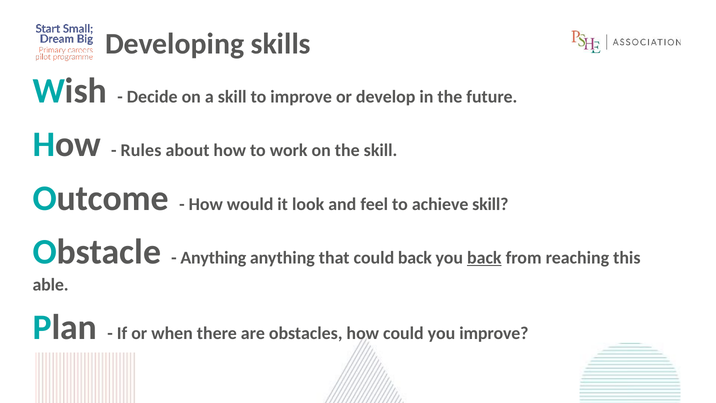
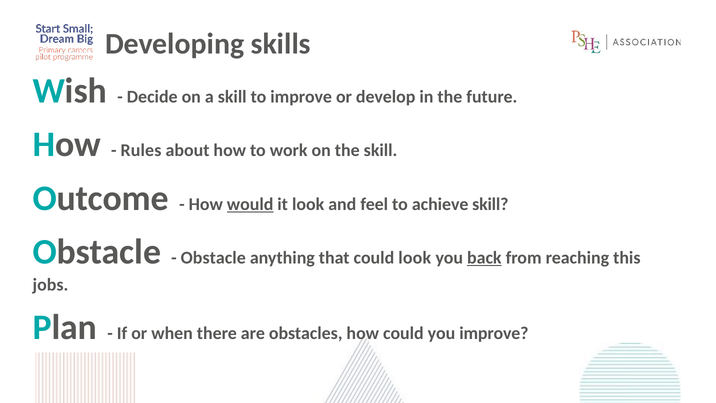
would underline: none -> present
Anything at (213, 258): Anything -> Obstacle
could back: back -> look
able: able -> jobs
